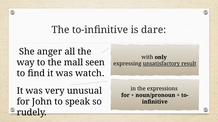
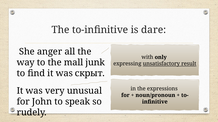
seen: seen -> junk
watch: watch -> скрыт
